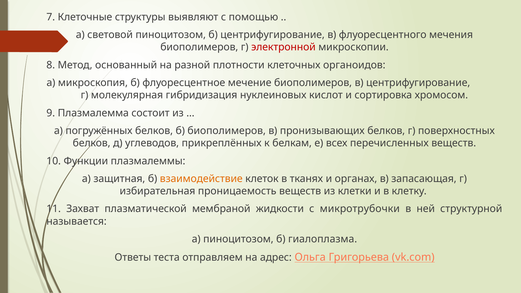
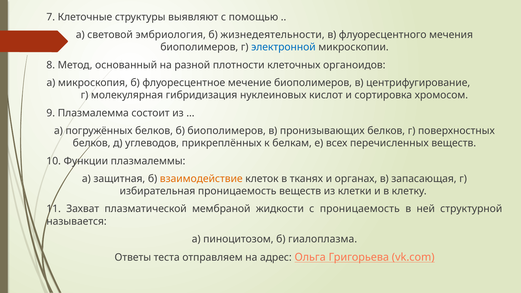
световой пиноцитозом: пиноцитозом -> эмбриология
б центрифугирование: центрифугирование -> жизнедеятельности
электронной colour: red -> blue
с микротрубочки: микротрубочки -> проницаемость
